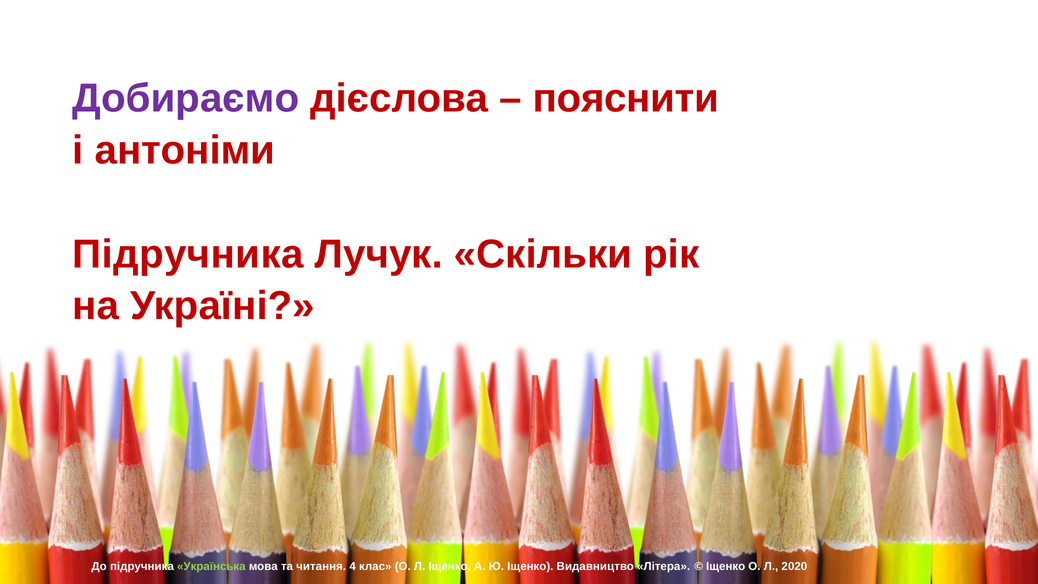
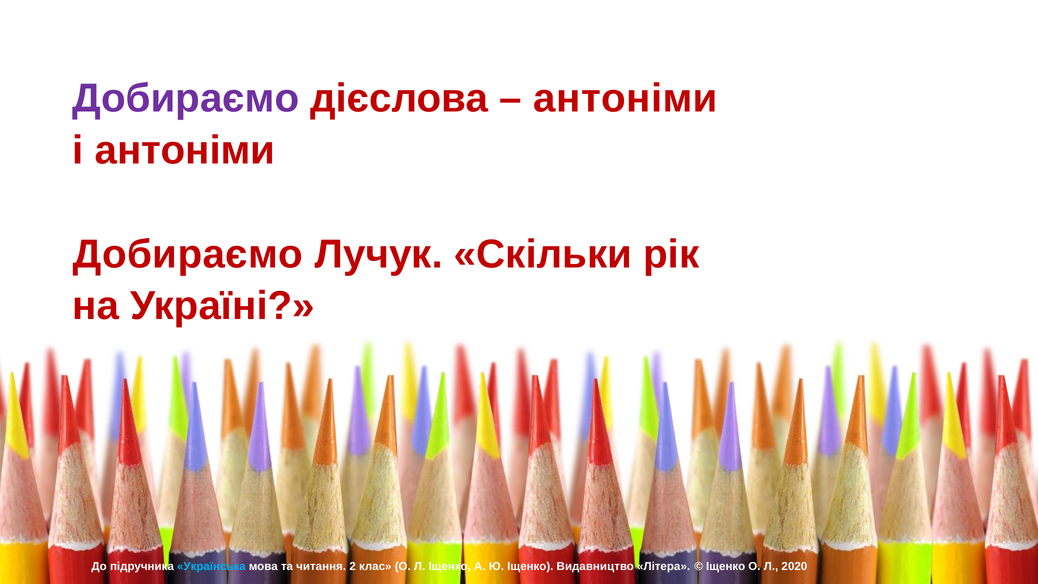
пояснити at (626, 99): пояснити -> антоніми
Підручника at (188, 254): Підручника -> Добираємо
Українська colour: light green -> light blue
4: 4 -> 2
